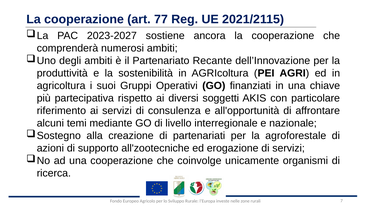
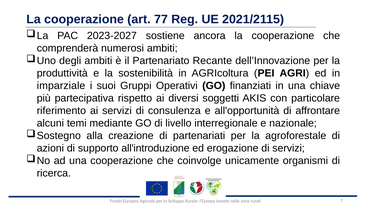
agricoltura at (61, 86): agricoltura -> imparziale
all'zootecniche: all'zootecniche -> all'introduzione
